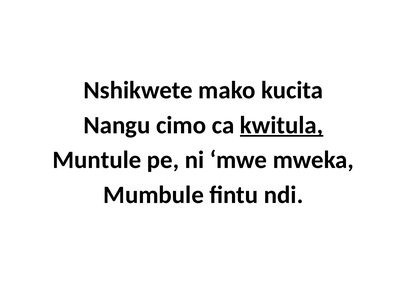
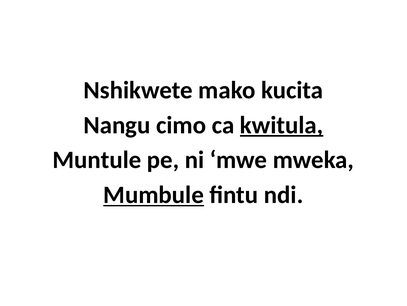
Mumbule underline: none -> present
